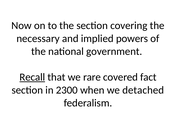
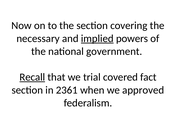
implied underline: none -> present
rare: rare -> trial
2300: 2300 -> 2361
detached: detached -> approved
